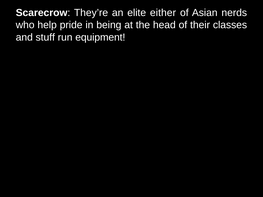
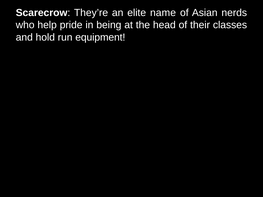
either: either -> name
stuff: stuff -> hold
